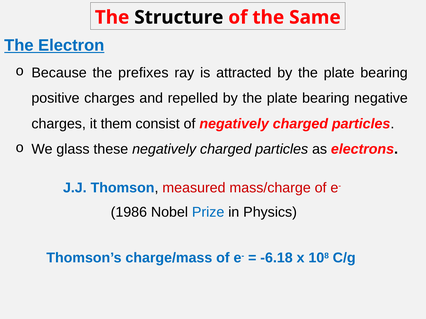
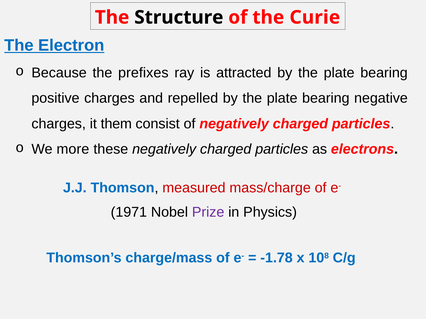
Same: Same -> Curie
glass: glass -> more
1986: 1986 -> 1971
Prize colour: blue -> purple
-6.18: -6.18 -> -1.78
